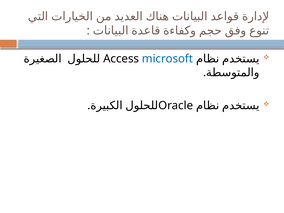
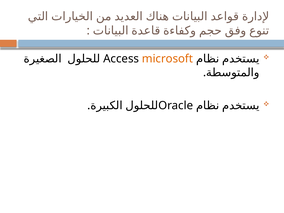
microsoft colour: blue -> orange
